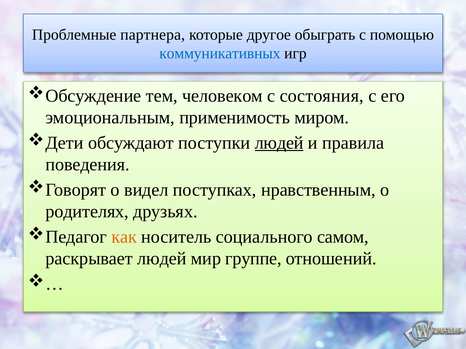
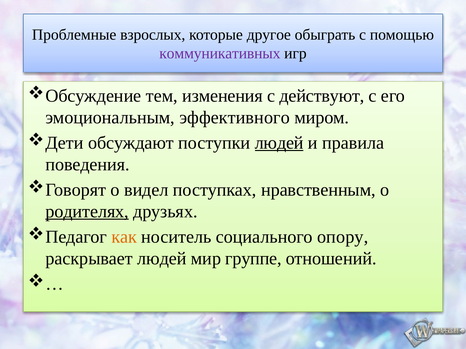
партнера: партнера -> взрослых
коммуникативных colour: blue -> purple
человеком: человеком -> изменения
состояния: состояния -> действуют
применимость: применимость -> эффективного
родителях underline: none -> present
самом: самом -> опору
